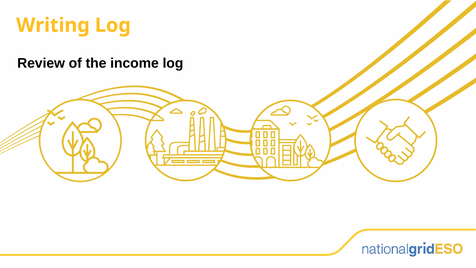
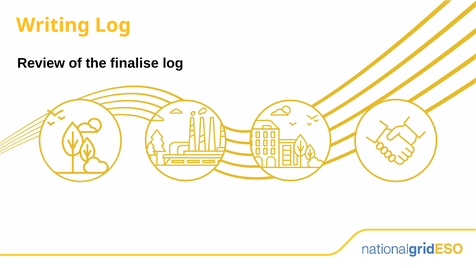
income: income -> finalise
